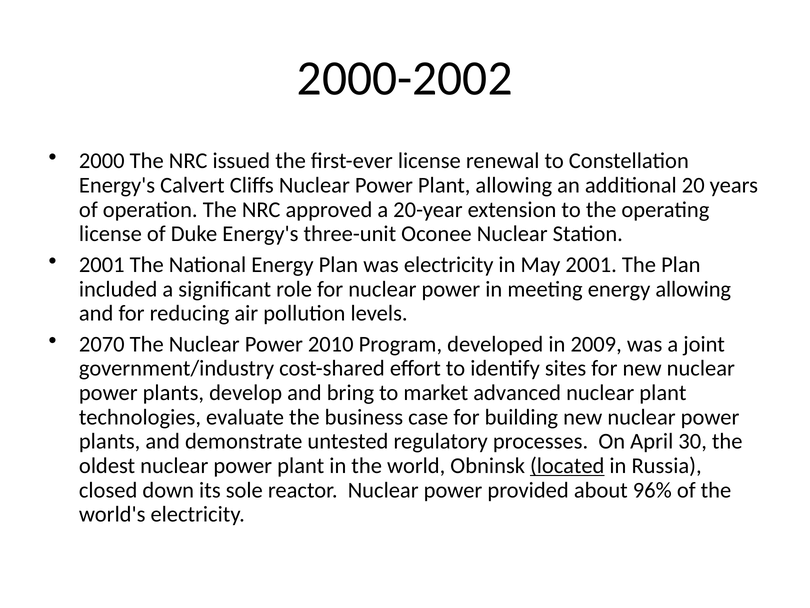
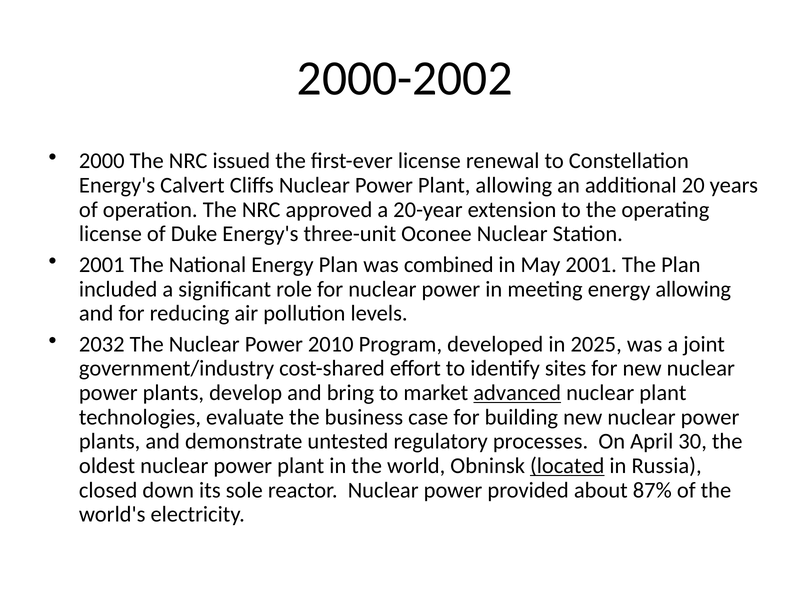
was electricity: electricity -> combined
2070: 2070 -> 2032
2009: 2009 -> 2025
advanced underline: none -> present
96%: 96% -> 87%
